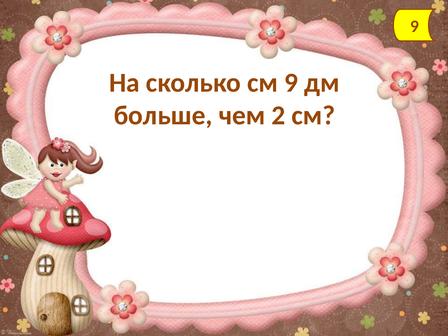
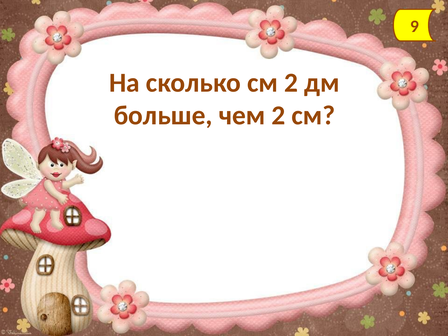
сколько см 9: 9 -> 2
